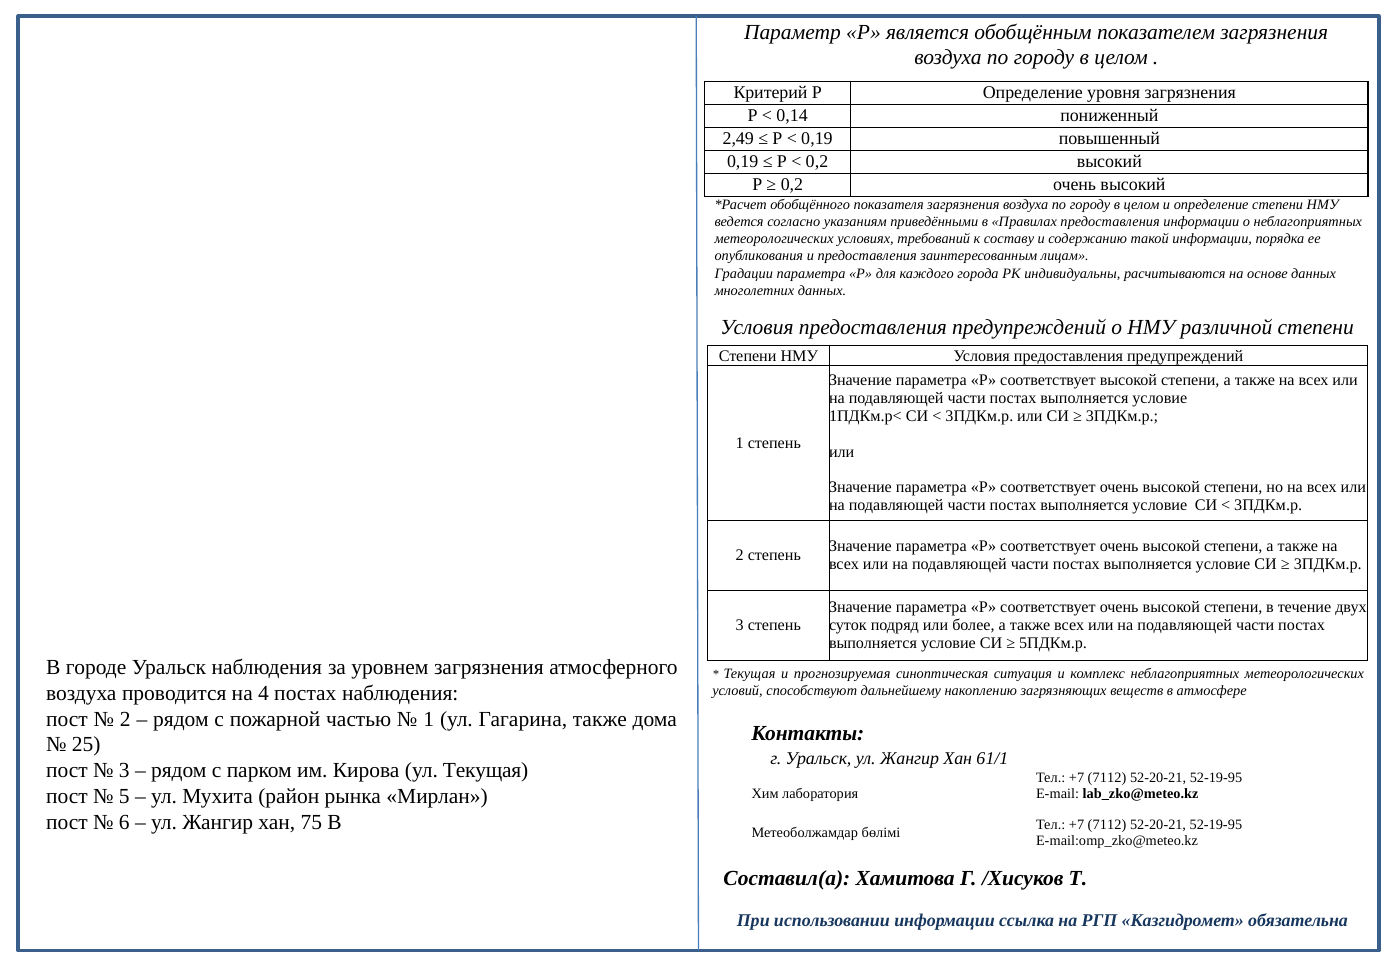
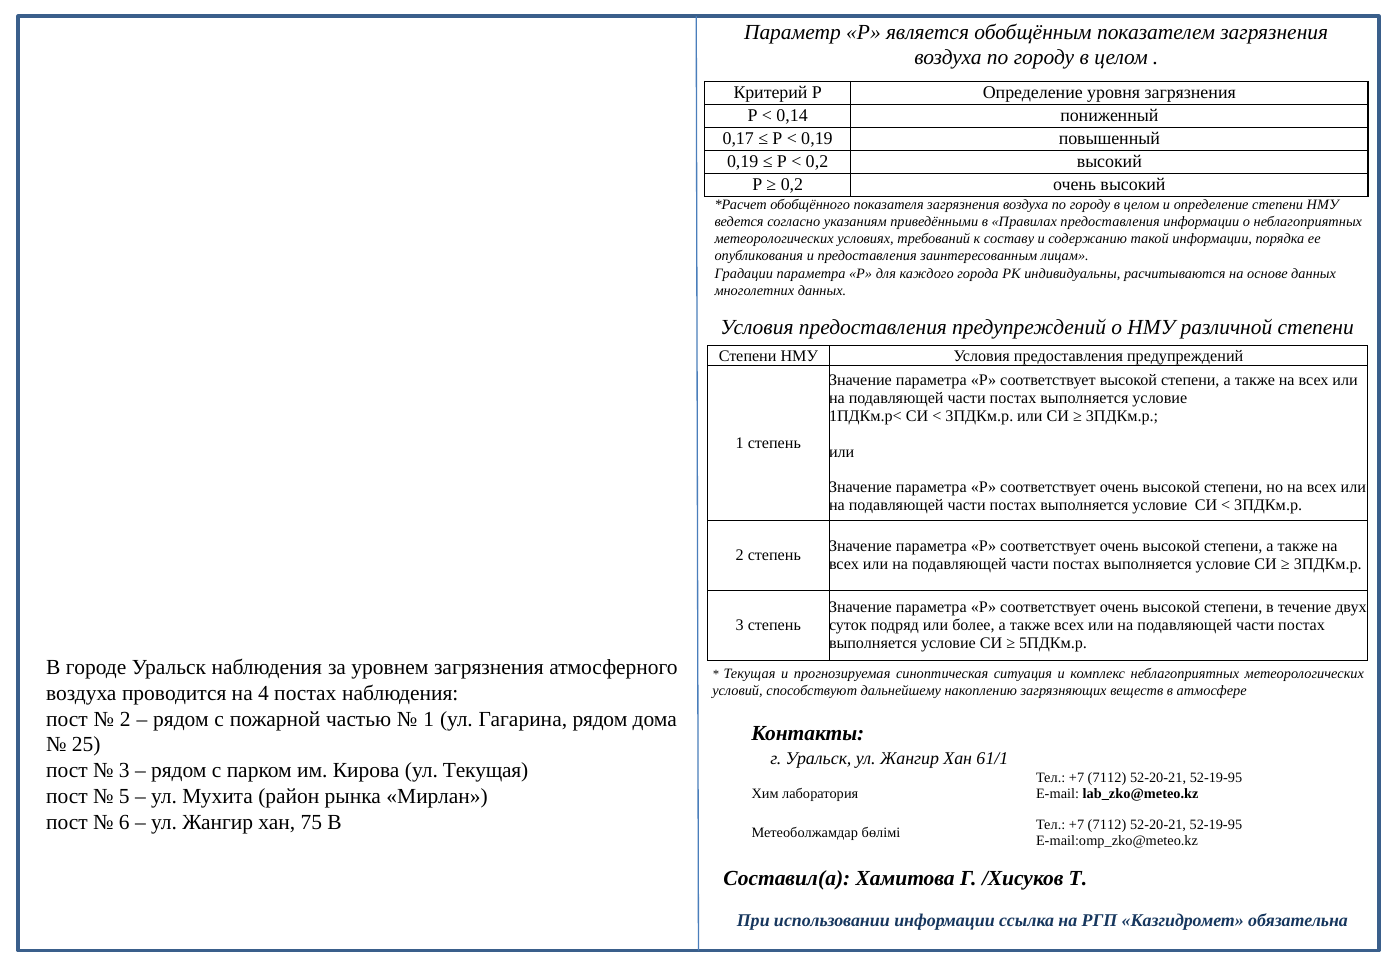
2,49: 2,49 -> 0,17
Гагарина также: также -> рядом
